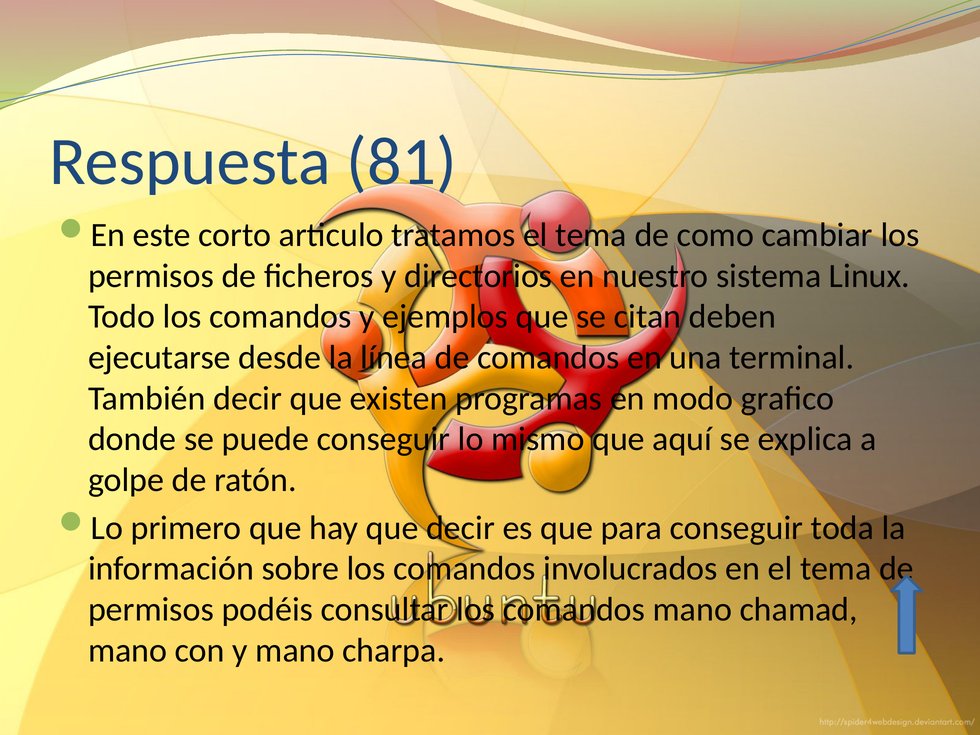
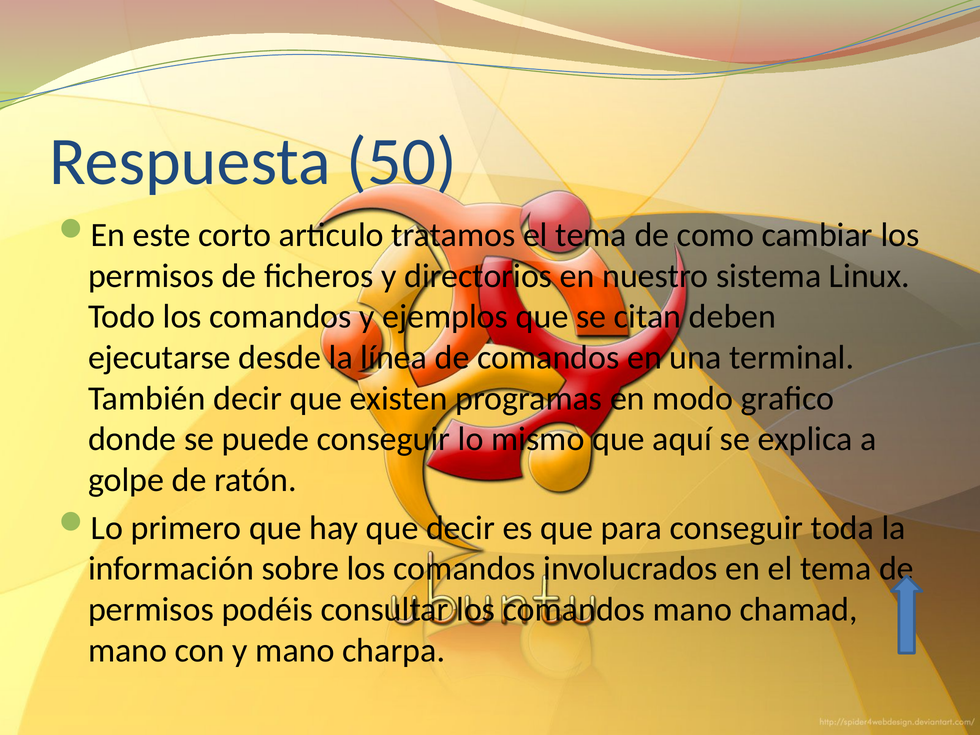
81: 81 -> 50
